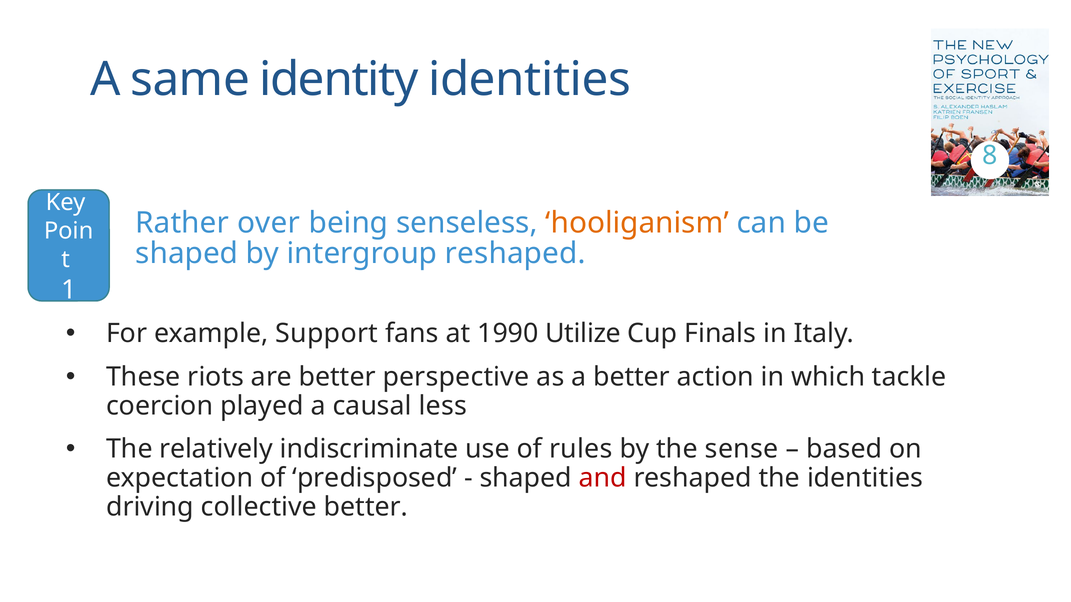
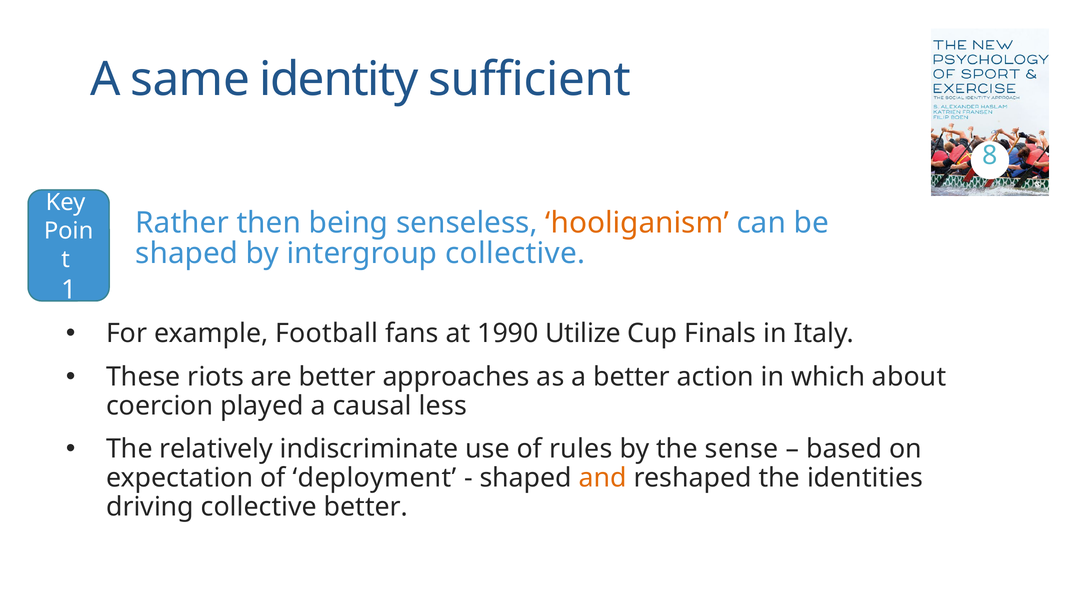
identity identities: identities -> sufficient
over: over -> then
intergroup reshaped: reshaped -> collective
Support: Support -> Football
perspective: perspective -> approaches
tackle: tackle -> about
predisposed: predisposed -> deployment
and colour: red -> orange
